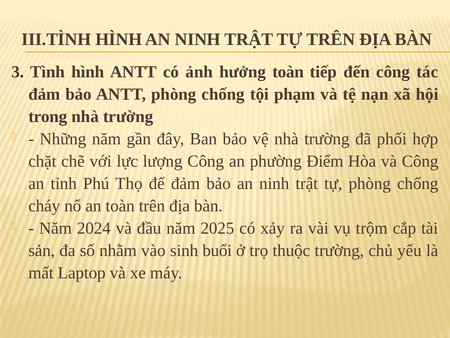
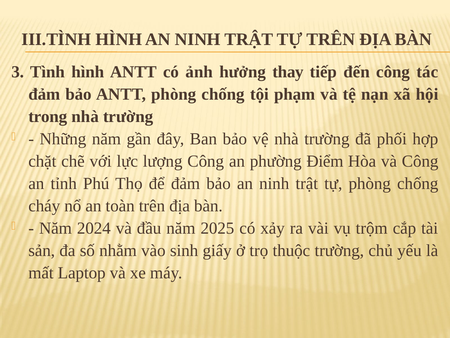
hưởng toàn: toàn -> thay
buổi: buổi -> giấy
